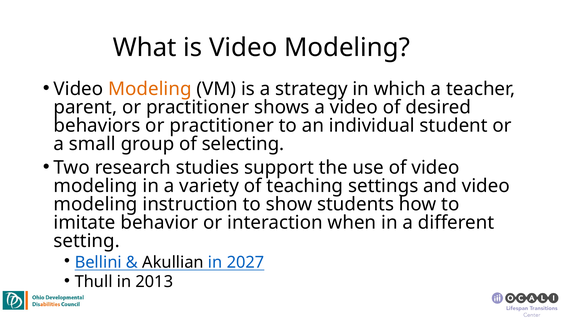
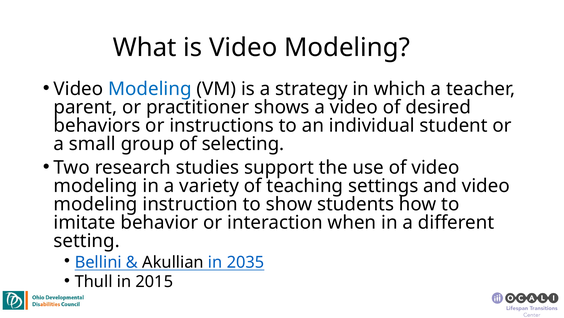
Modeling at (150, 89) colour: orange -> blue
behaviors or practitioner: practitioner -> instructions
2027: 2027 -> 2035
2013: 2013 -> 2015
